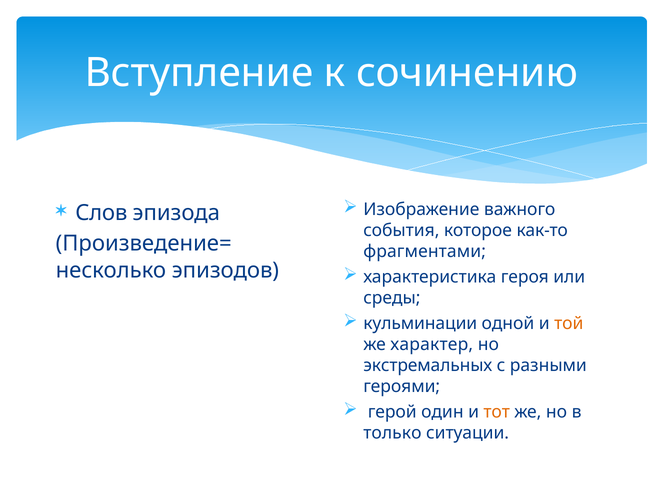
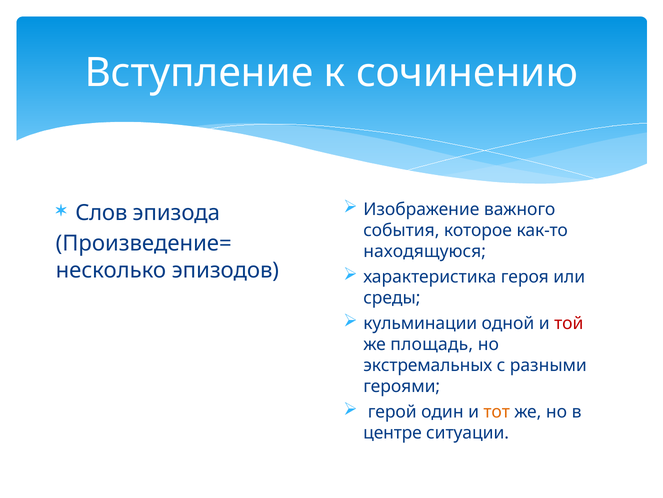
фрагментами: фрагментами -> находящуюся
той colour: orange -> red
характер: характер -> площадь
только: только -> центре
